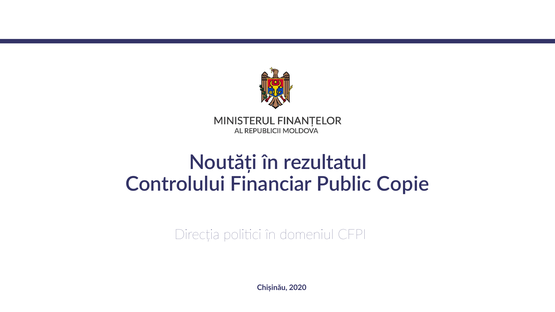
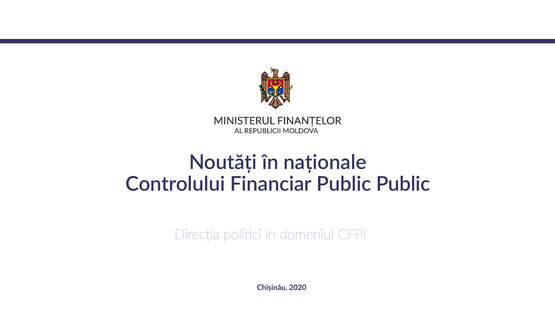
rezultatul: rezultatul -> naționale
Public Copie: Copie -> Public
